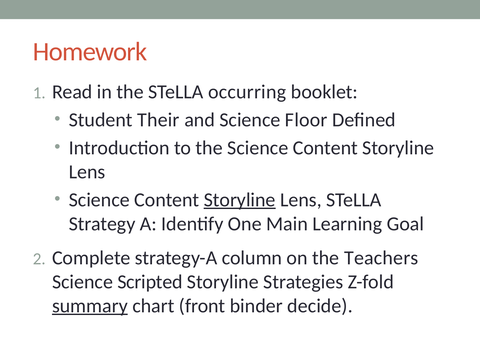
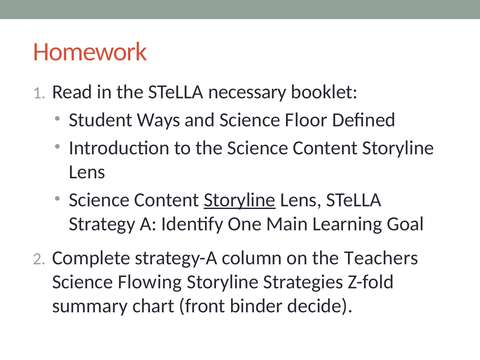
occurring: occurring -> necessary
Their: Their -> Ways
Scripted: Scripted -> Flowing
summary underline: present -> none
